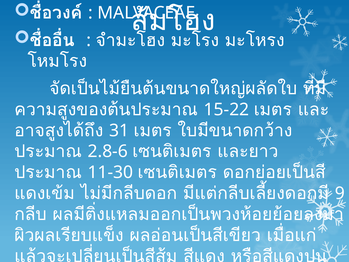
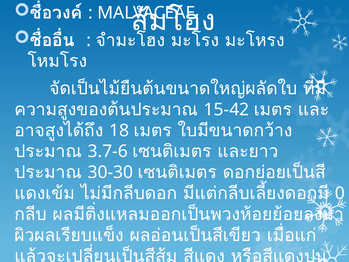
15-22: 15-22 -> 15-42
31: 31 -> 18
2.8-6: 2.8-6 -> 3.7-6
11-30: 11-30 -> 30-30
9: 9 -> 0
